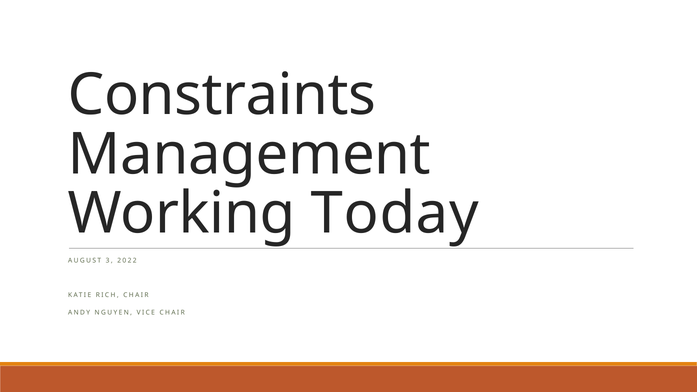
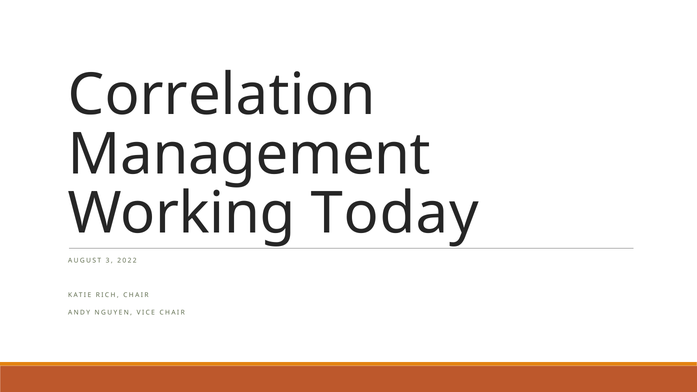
Constraints: Constraints -> Correlation
